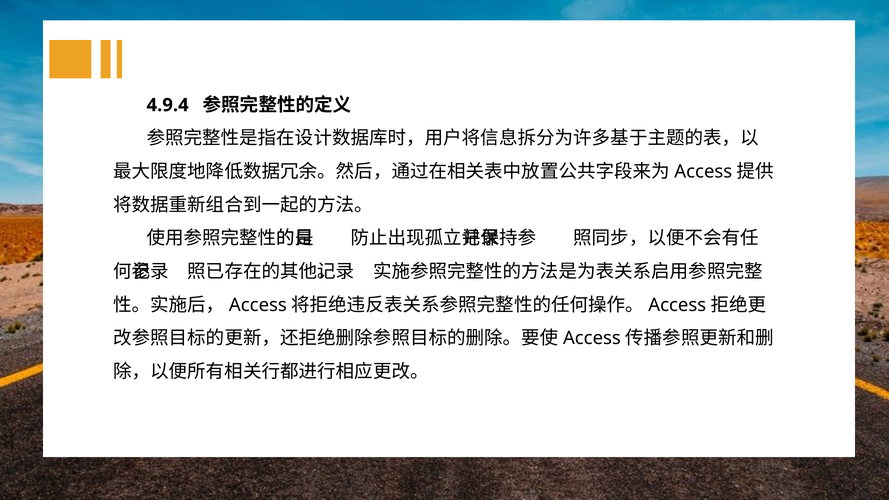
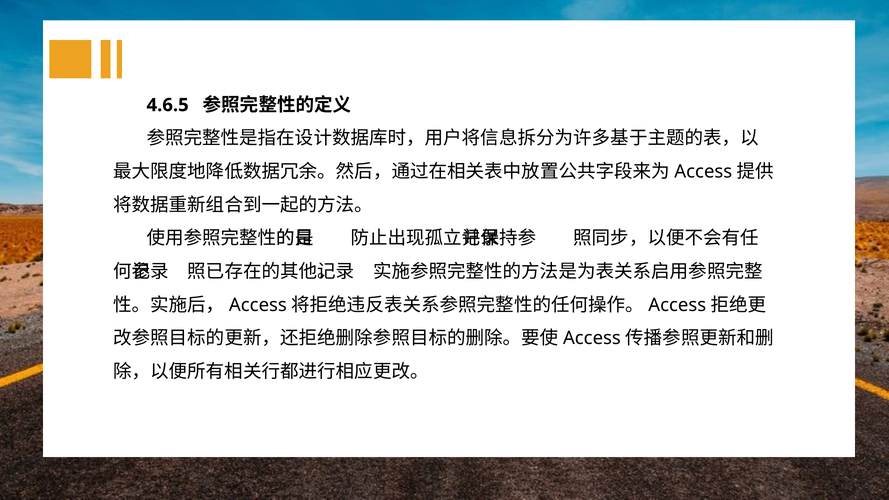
4.9.4: 4.9.4 -> 4.6.5
